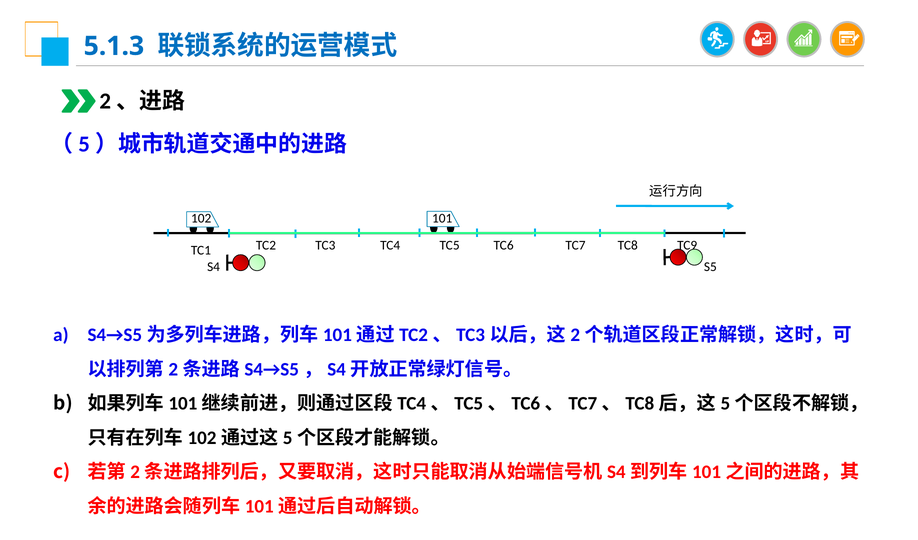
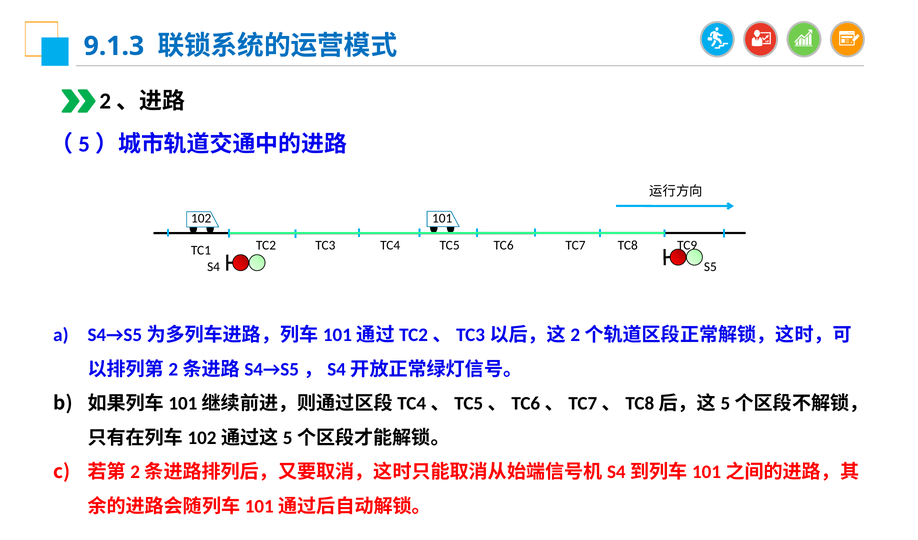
5.1.3: 5.1.3 -> 9.1.3
